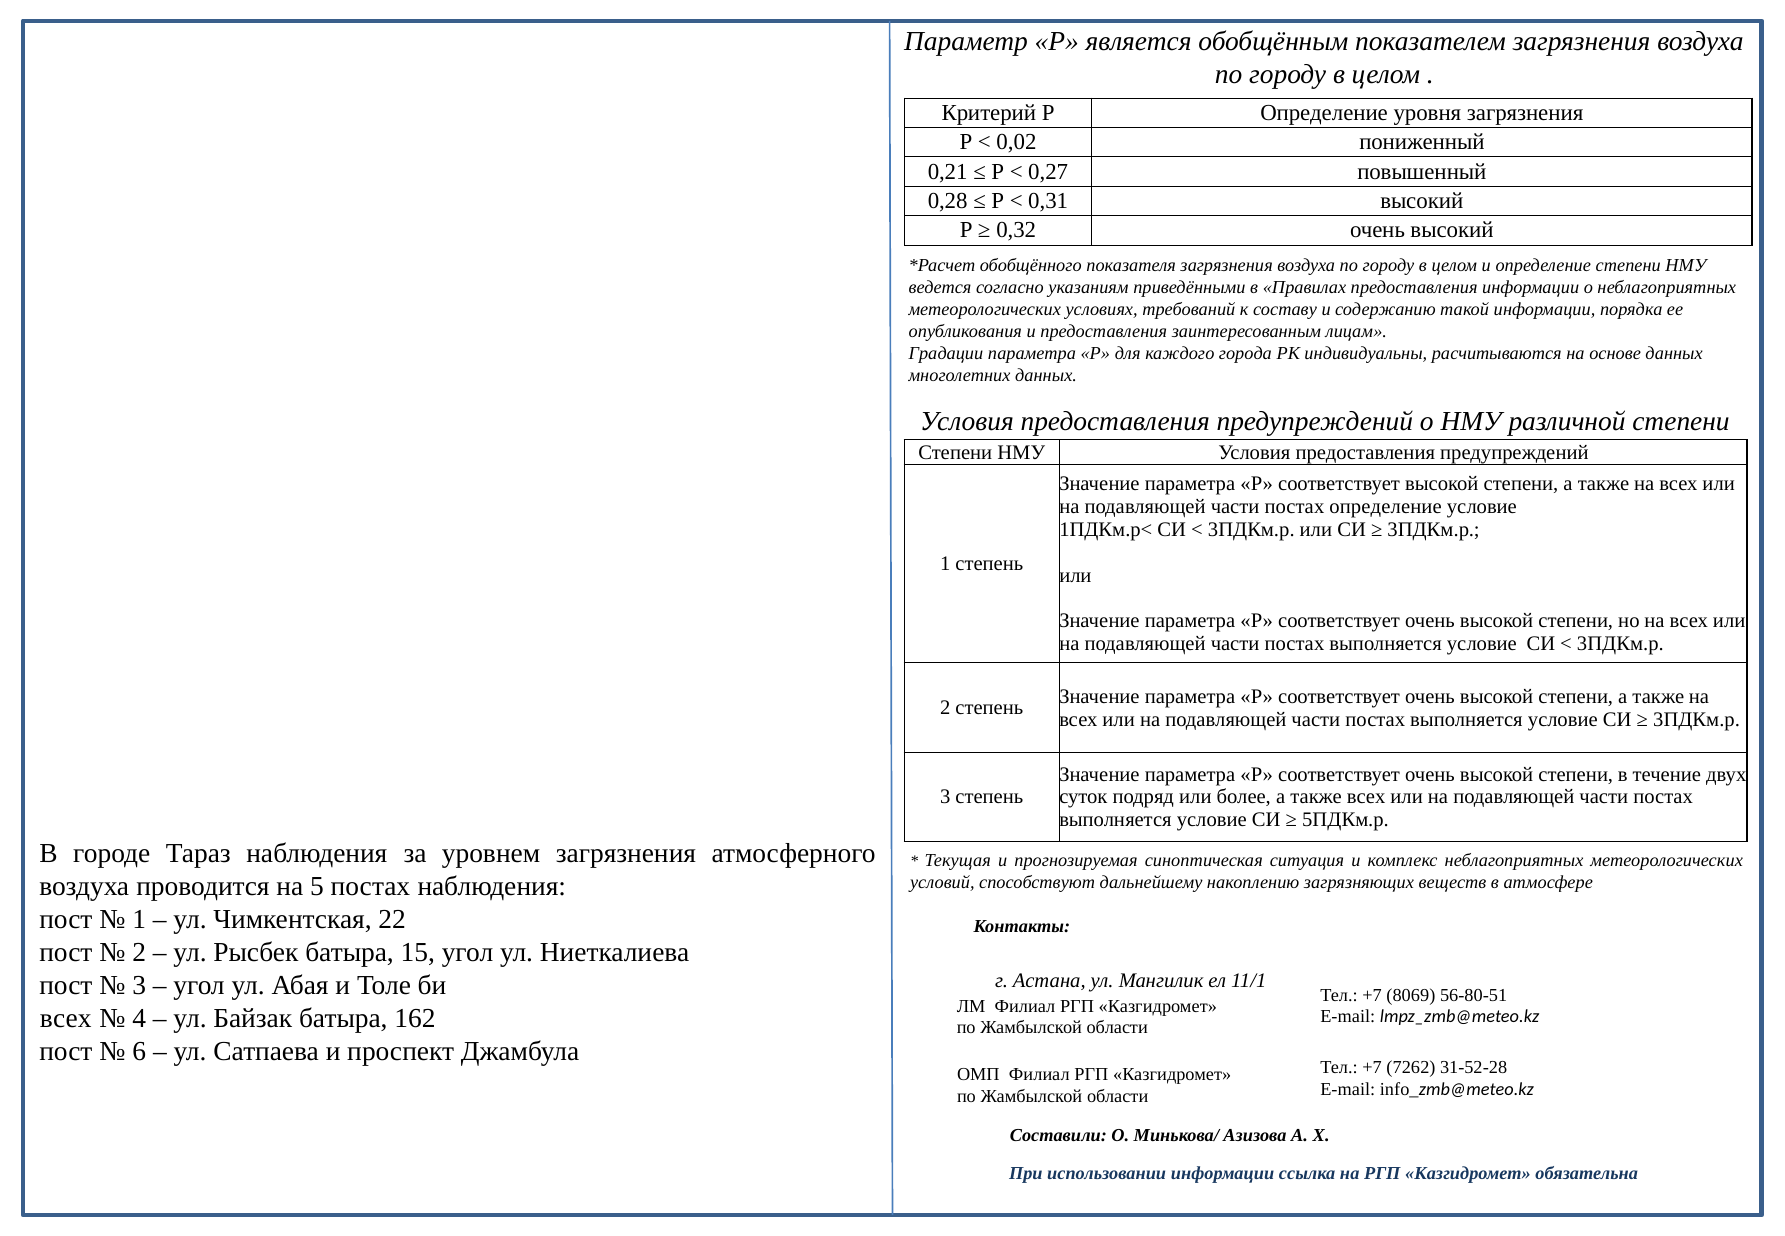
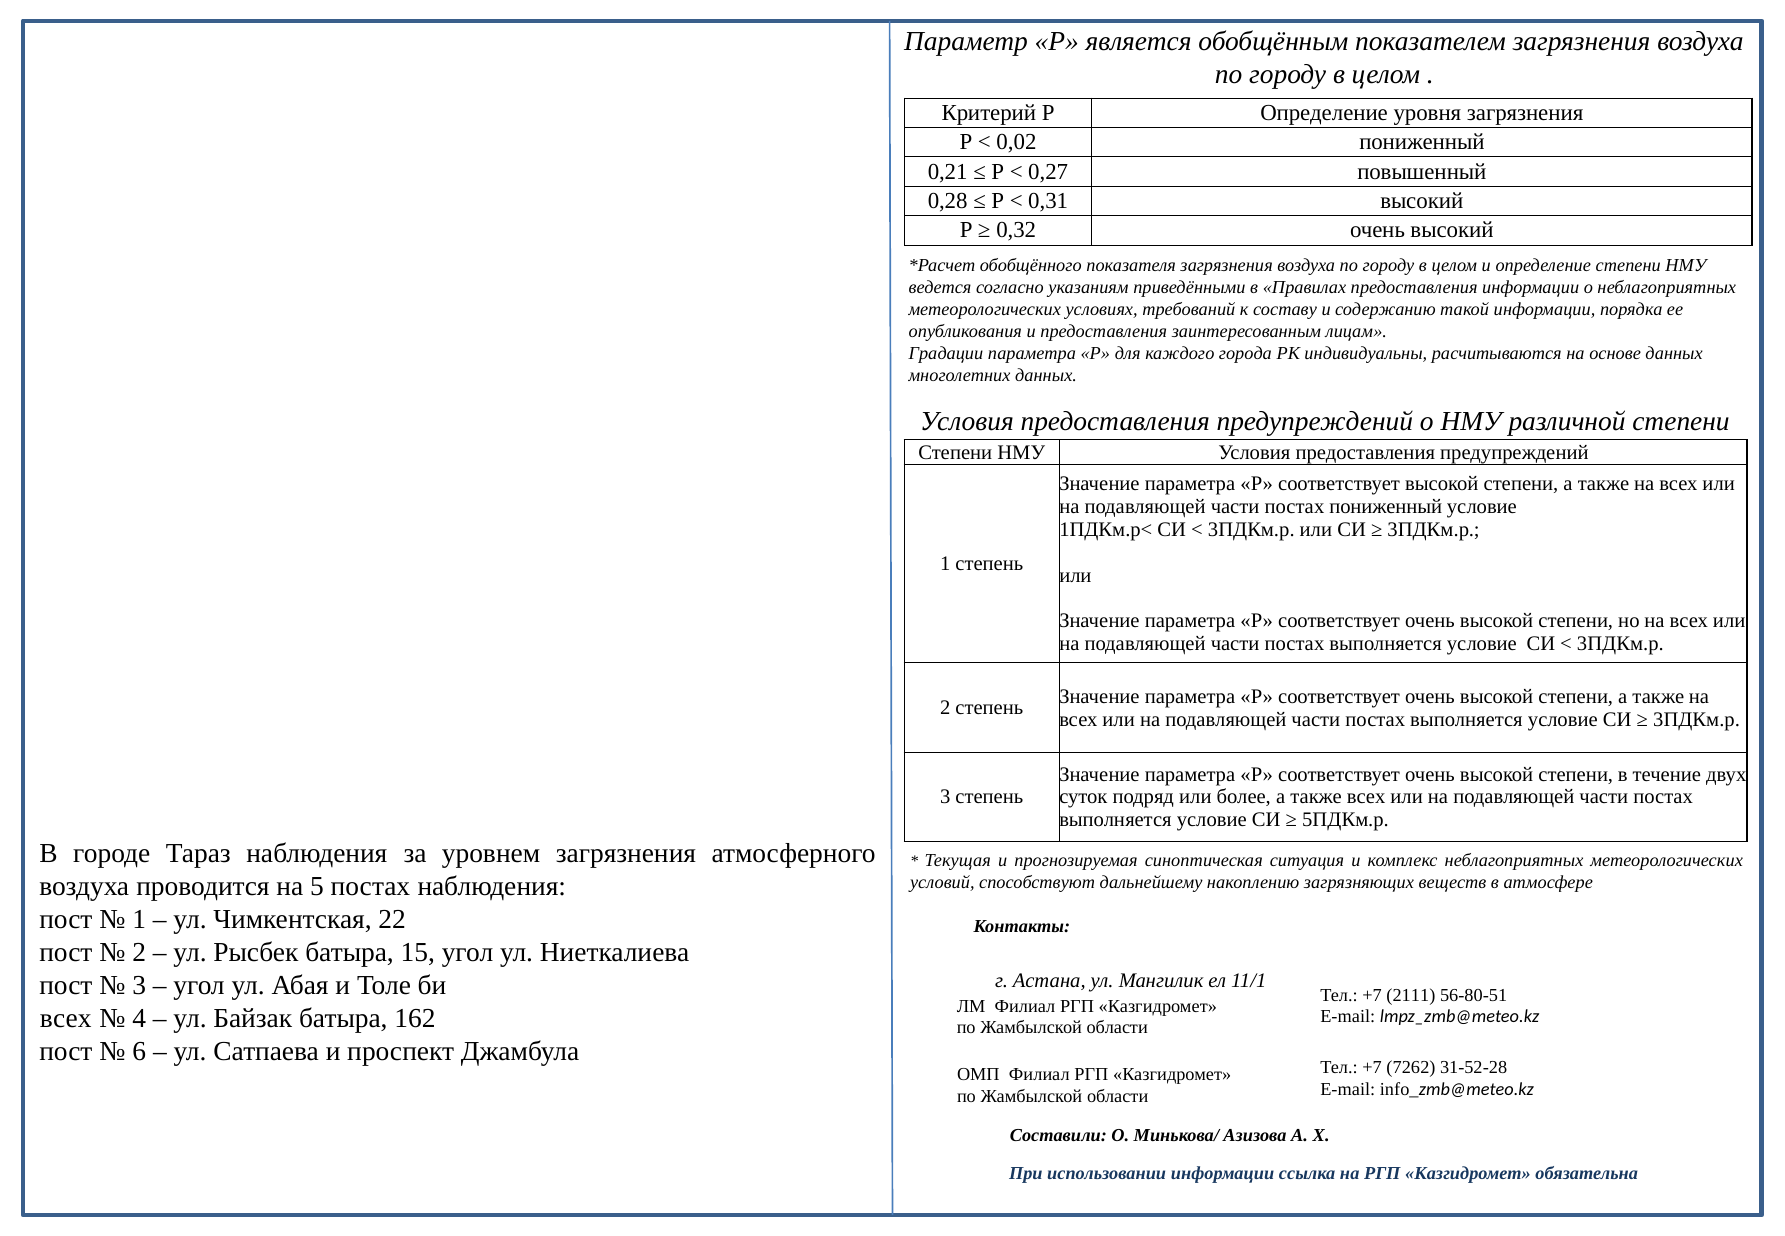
постах определение: определение -> пониженный
8069: 8069 -> 2111
